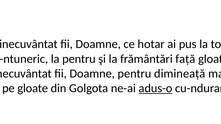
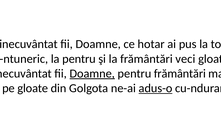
față: față -> veci
Doamne at (92, 74) underline: none -> present
pentru dimineață: dimineață -> frământări
